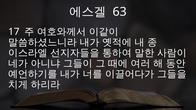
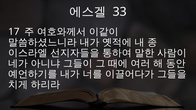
63: 63 -> 33
